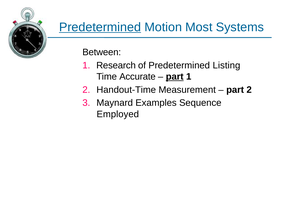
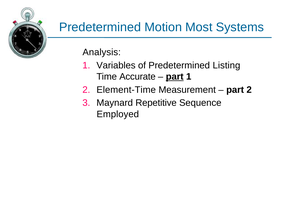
Predetermined at (100, 27) underline: present -> none
Between: Between -> Analysis
Research: Research -> Variables
Handout-Time: Handout-Time -> Element-Time
Examples: Examples -> Repetitive
